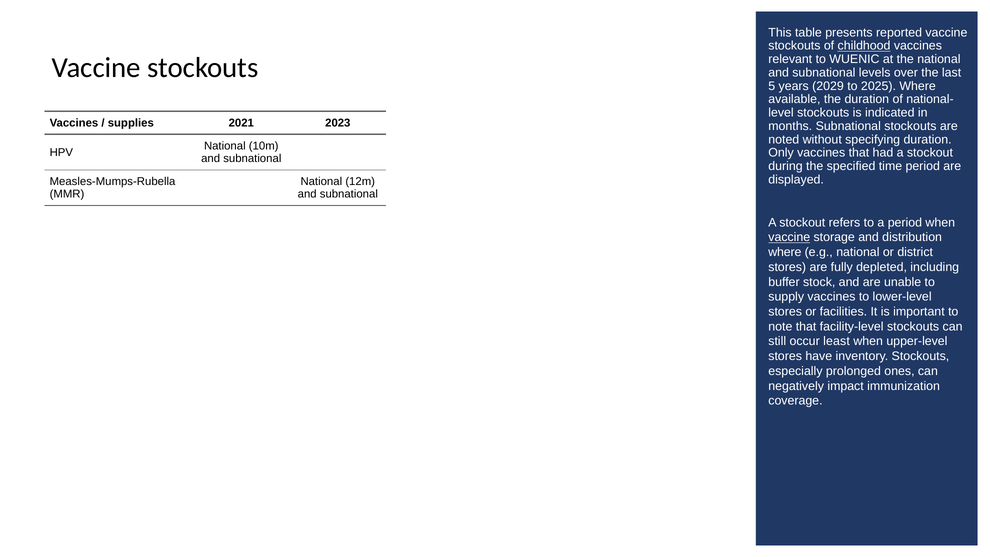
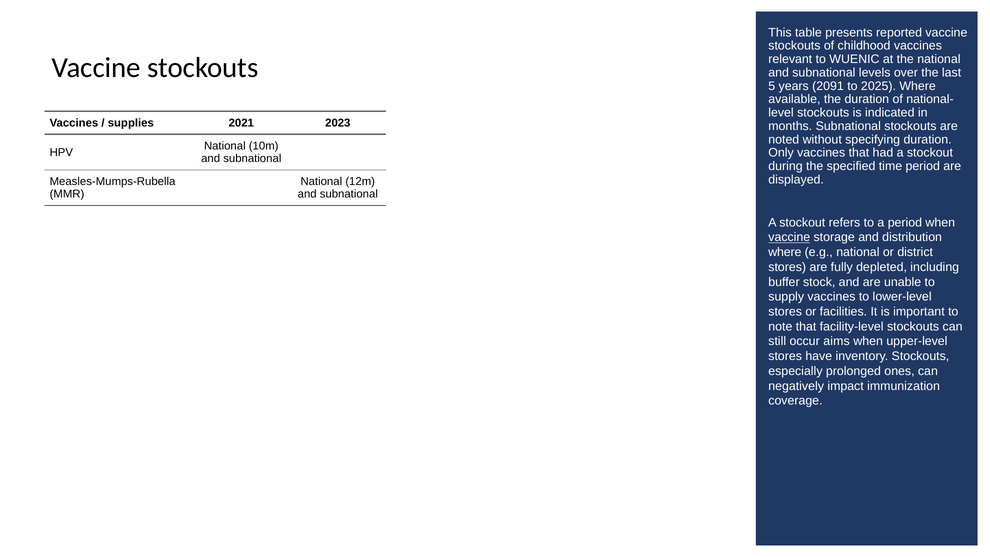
childhood underline: present -> none
2029: 2029 -> 2091
least: least -> aims
